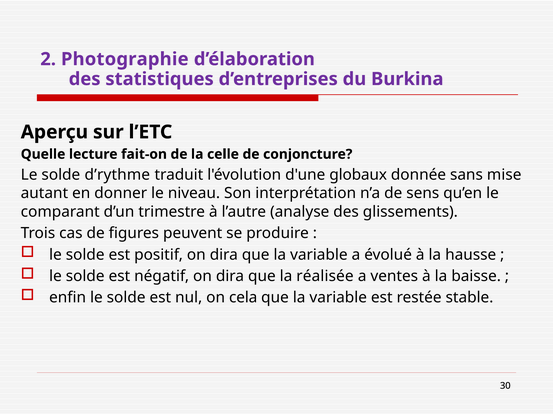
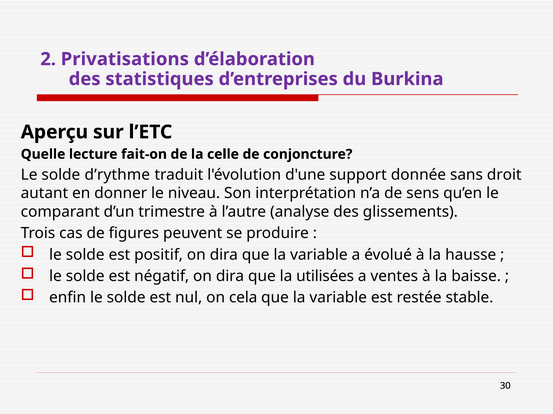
Photographie: Photographie -> Privatisations
globaux: globaux -> support
mise: mise -> droit
réalisée: réalisée -> utilisées
